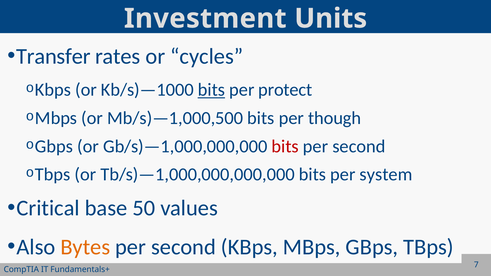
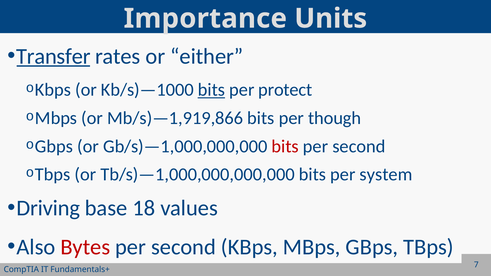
Investment: Investment -> Importance
Transfer underline: none -> present
cycles: cycles -> either
Mb/s)—1,000,500: Mb/s)—1,000,500 -> Mb/s)—1,919,866
Critical: Critical -> Driving
50: 50 -> 18
Bytes colour: orange -> red
